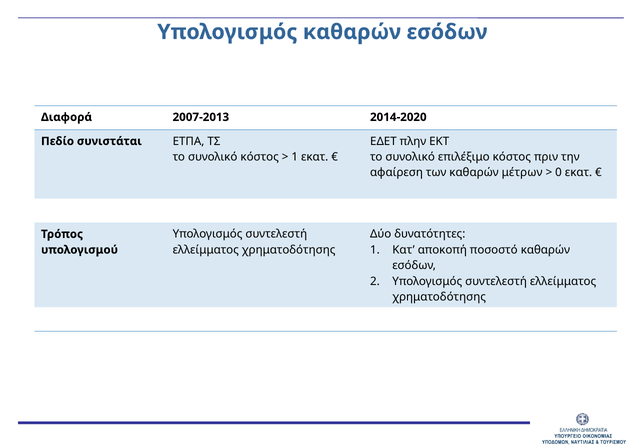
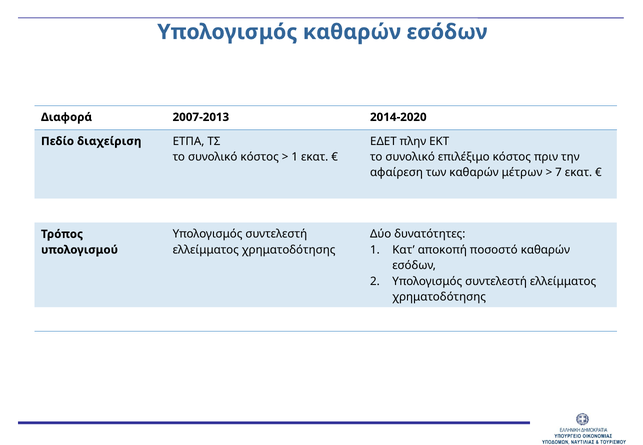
συνιστάται: συνιστάται -> διαχείριση
0: 0 -> 7
